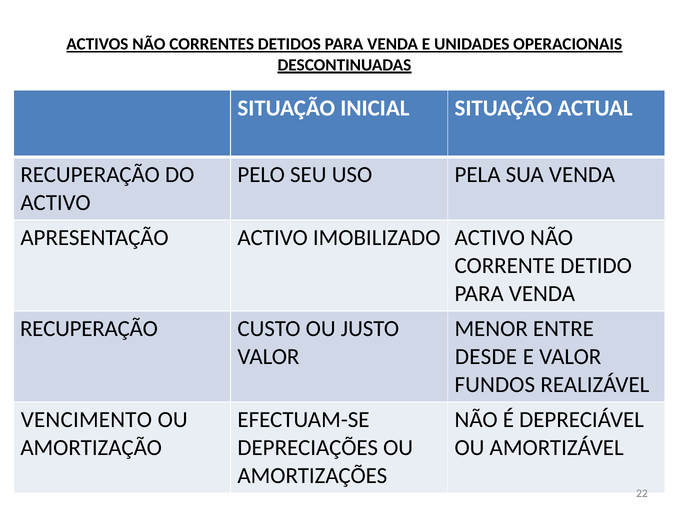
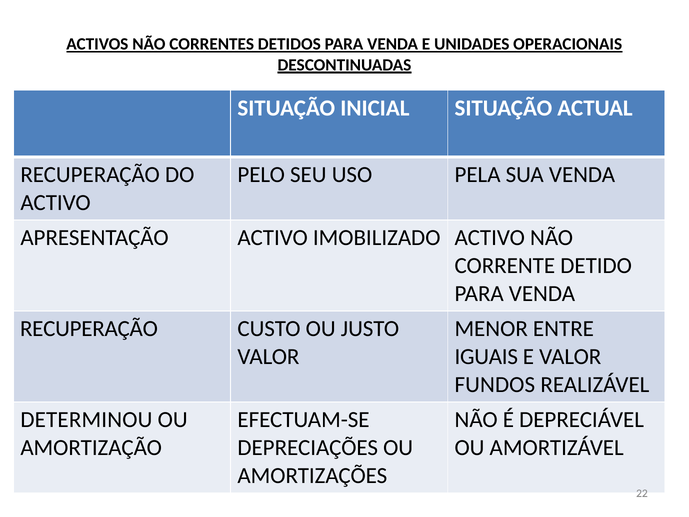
DESDE: DESDE -> IGUAIS
VENCIMENTO: VENCIMENTO -> DETERMINOU
